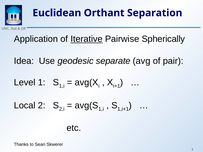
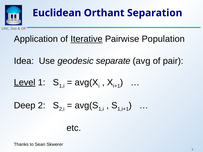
Spherically: Spherically -> Population
Level underline: none -> present
Local: Local -> Deep
